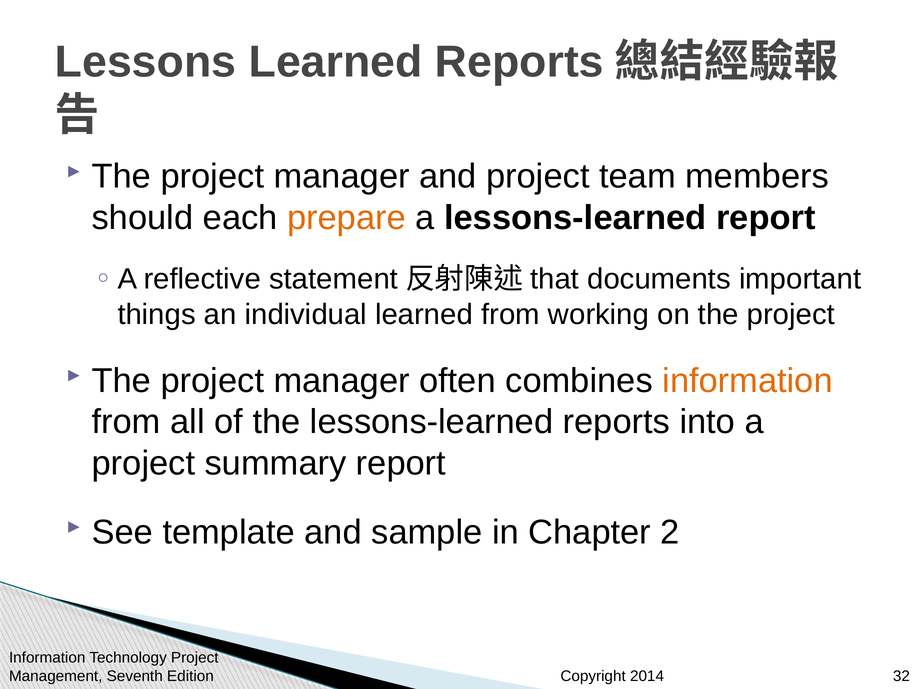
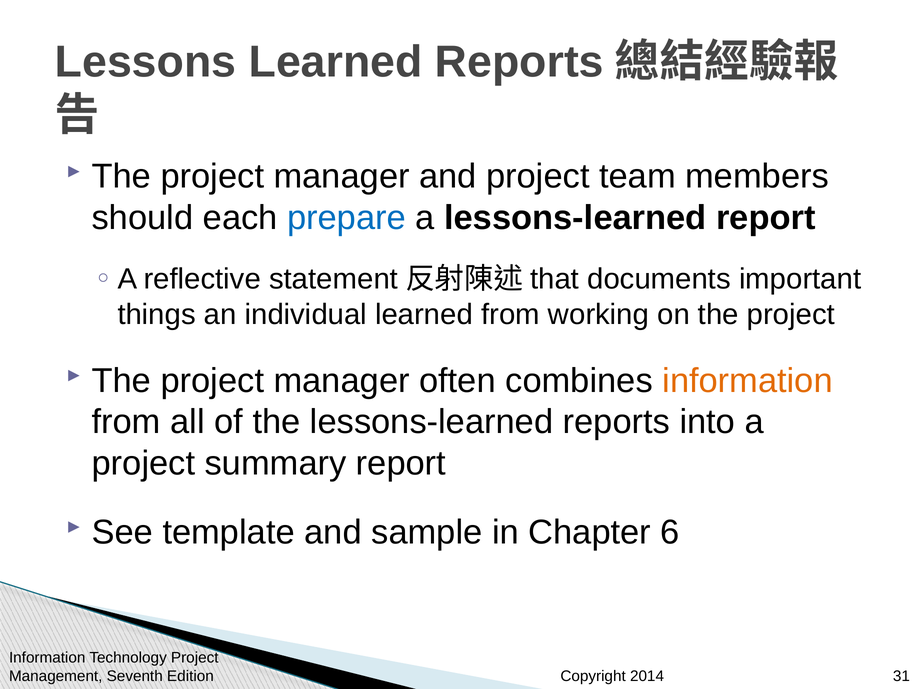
prepare colour: orange -> blue
2: 2 -> 6
32: 32 -> 31
